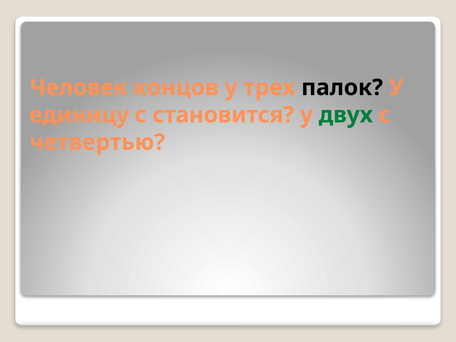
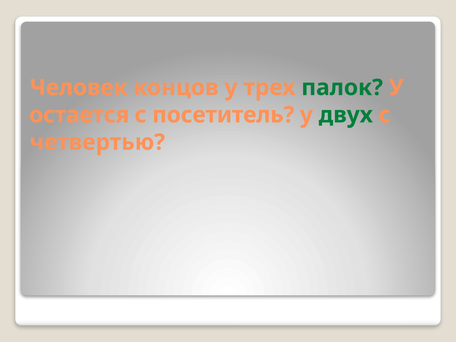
палок colour: black -> green
единицу: единицу -> остается
становится: становится -> посетитель
